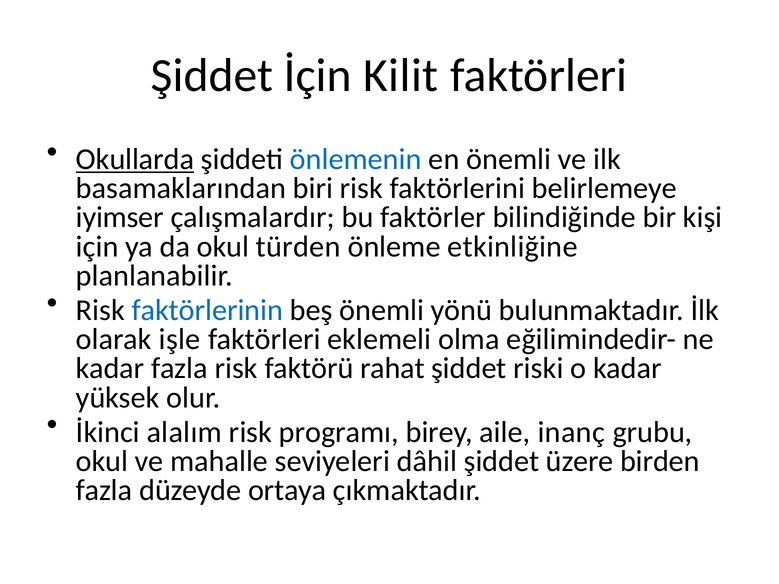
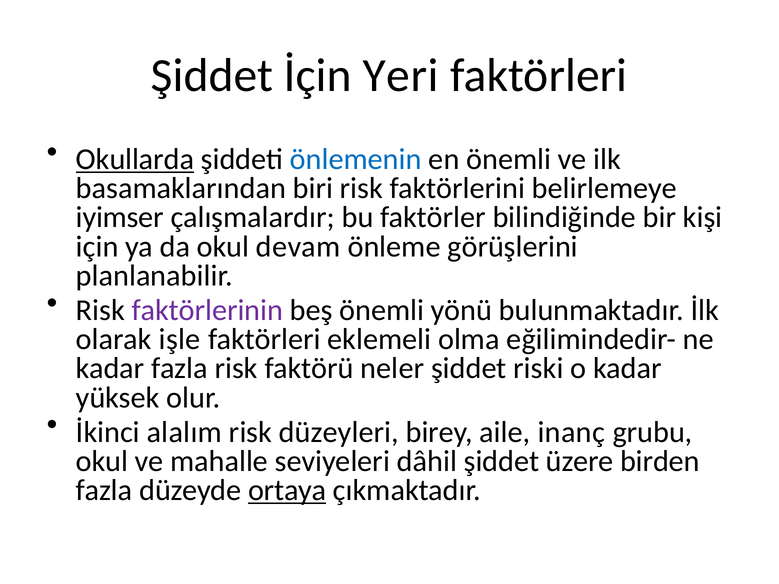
Kilit: Kilit -> Yeri
türden: türden -> devam
etkinliğine: etkinliğine -> görüşlerini
faktörlerinin colour: blue -> purple
rahat: rahat -> neler
programı: programı -> düzeyleri
ortaya underline: none -> present
